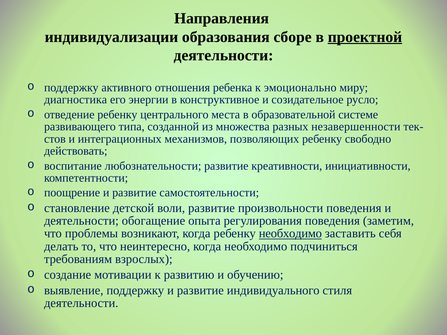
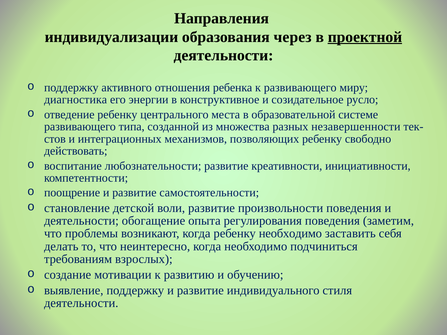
сборе: сборе -> через
к эмоционально: эмоционально -> развивающего
необходимо at (290, 234) underline: present -> none
